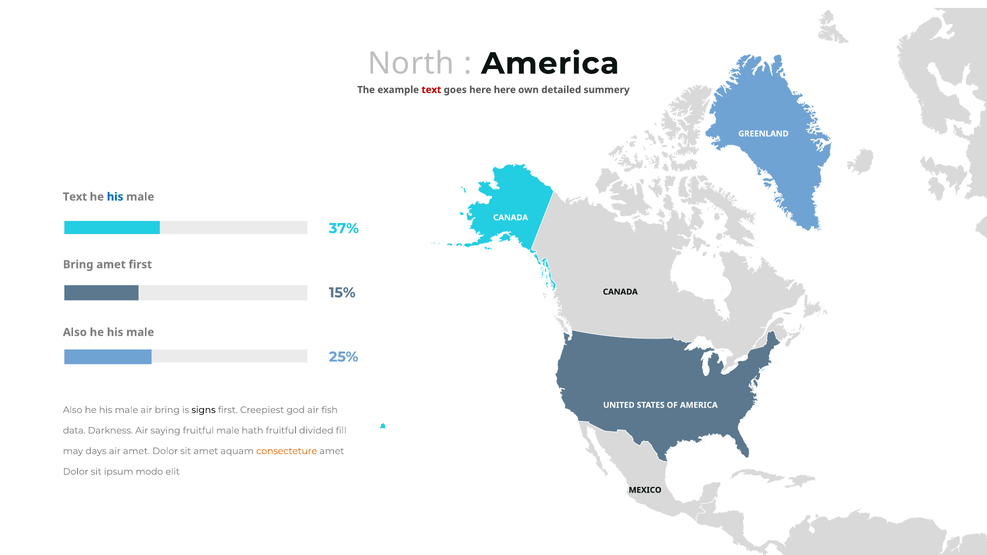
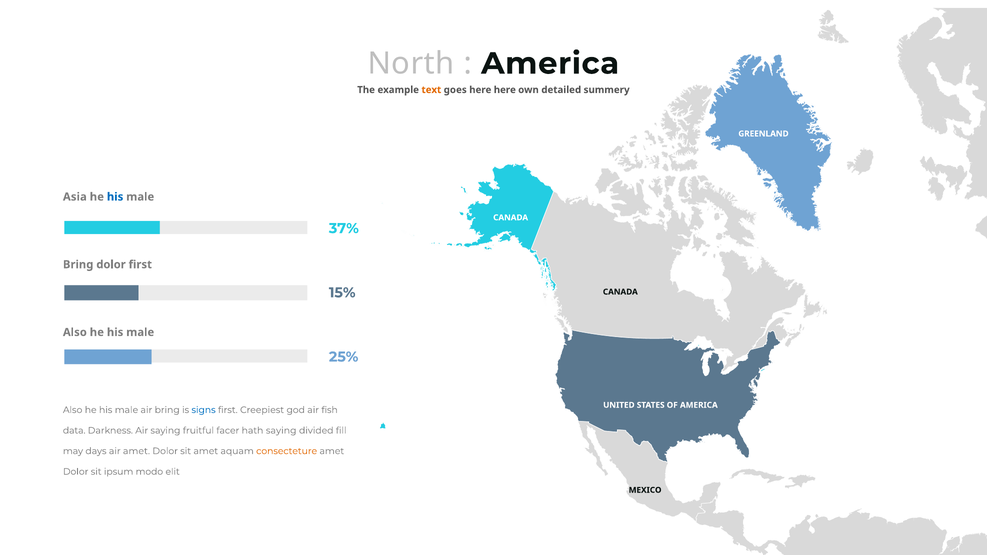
text at (431, 90) colour: red -> orange
Text at (75, 197): Text -> Asia
Bring amet: amet -> dolor
signs colour: black -> blue
fruitful male: male -> facer
hath fruitful: fruitful -> saying
